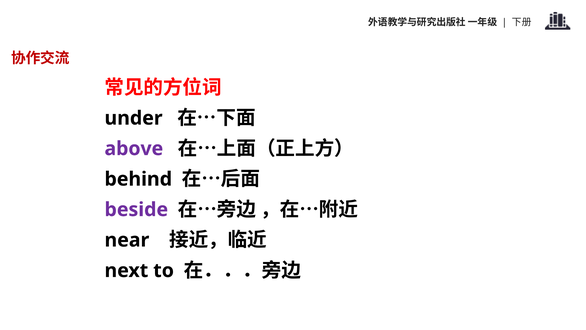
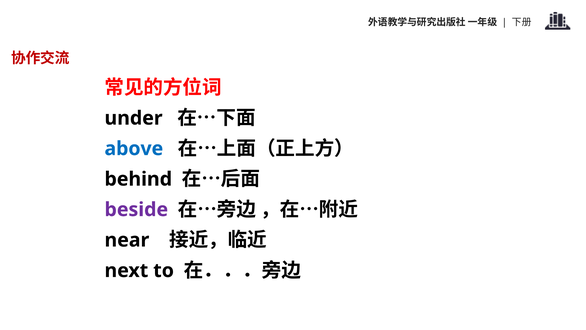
above colour: purple -> blue
